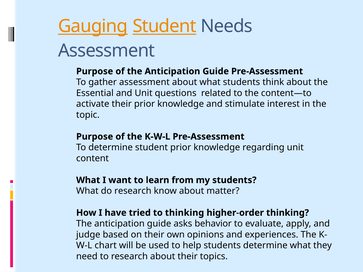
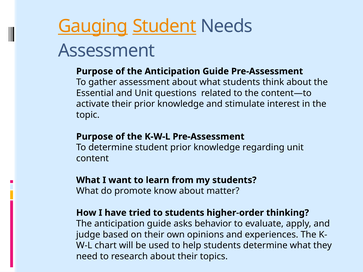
do research: research -> promote
to thinking: thinking -> students
